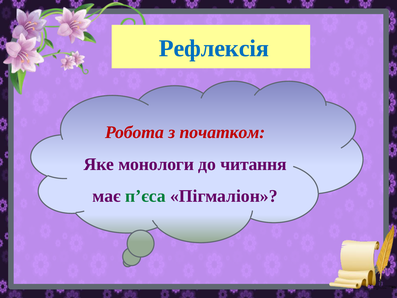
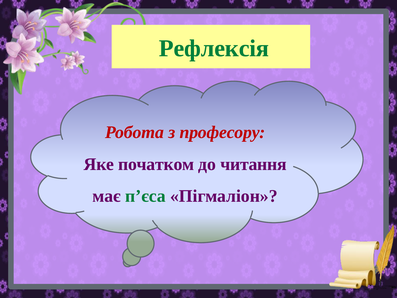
Рефлексія colour: blue -> green
початком: початком -> професору
монологи: монологи -> початком
